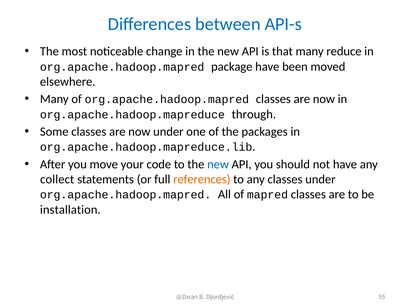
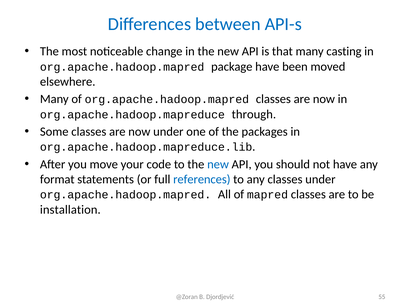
reduce: reduce -> casting
collect: collect -> format
references colour: orange -> blue
